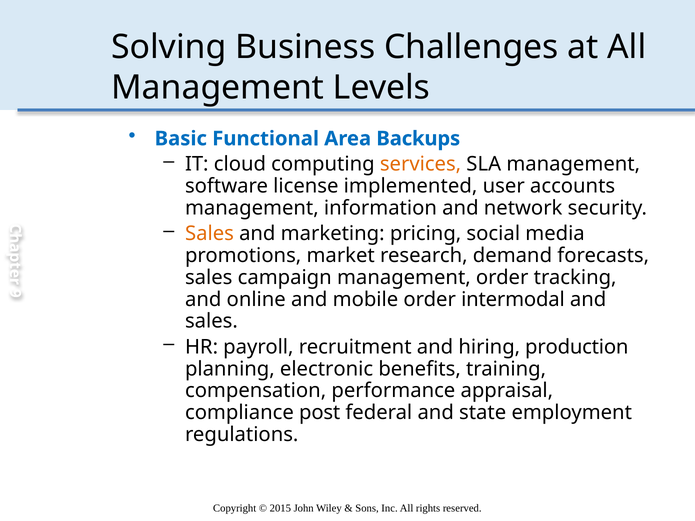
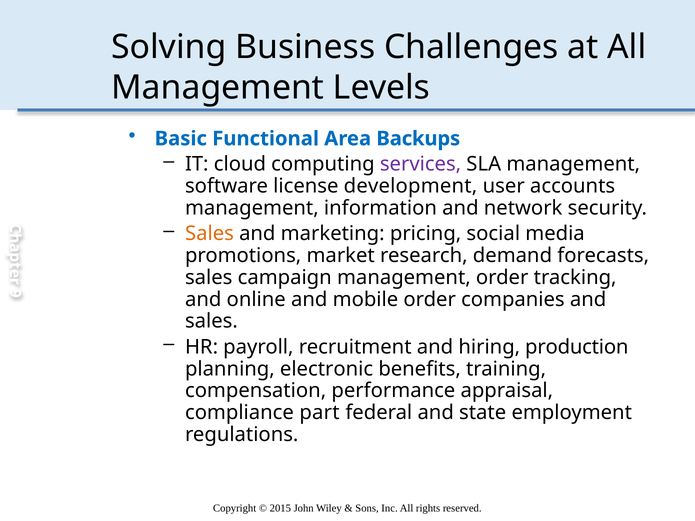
services colour: orange -> purple
implemented: implemented -> development
intermodal: intermodal -> companies
post: post -> part
